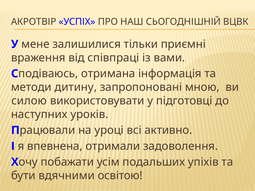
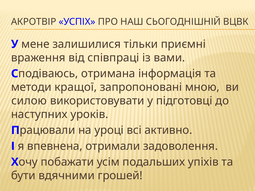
дитину: дитину -> кращої
освітою: освітою -> грошей
